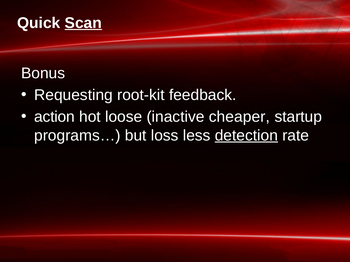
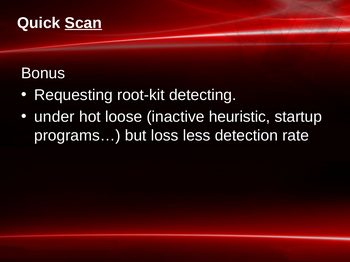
feedback: feedback -> detecting
action: action -> under
cheaper: cheaper -> heuristic
detection underline: present -> none
